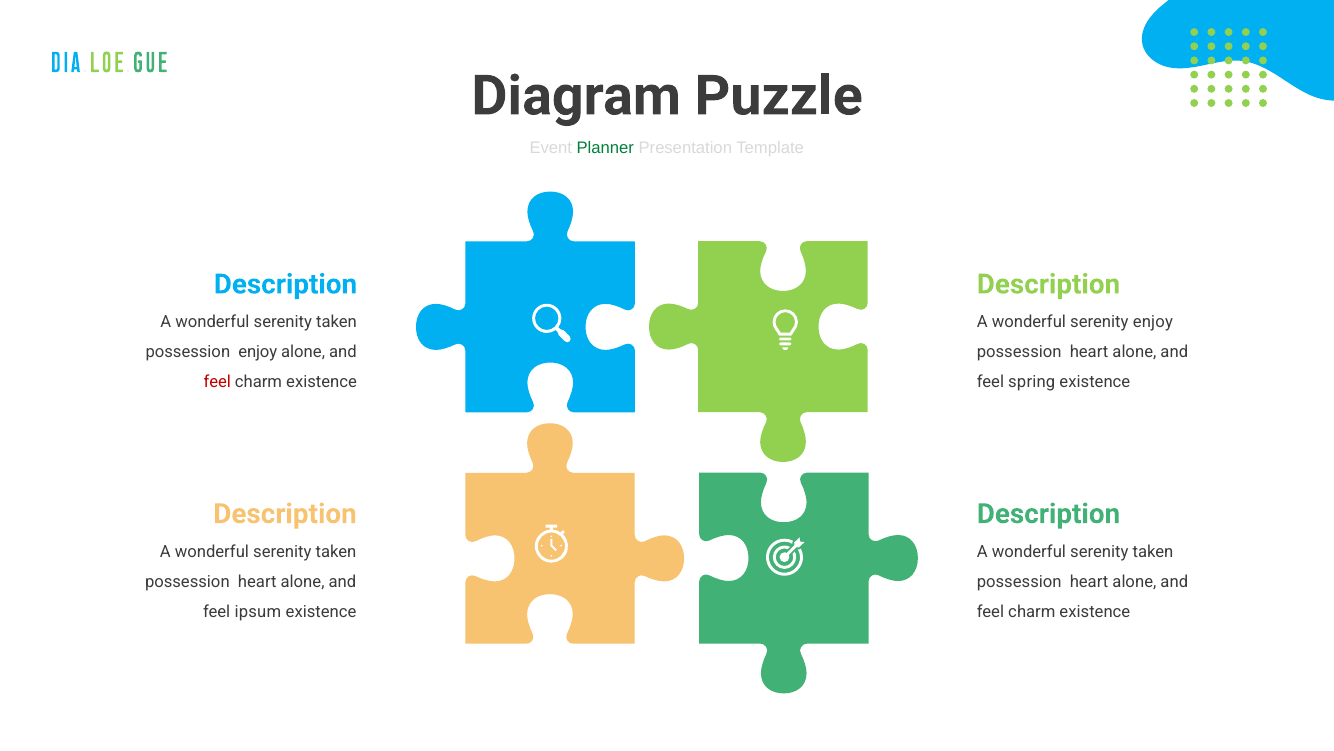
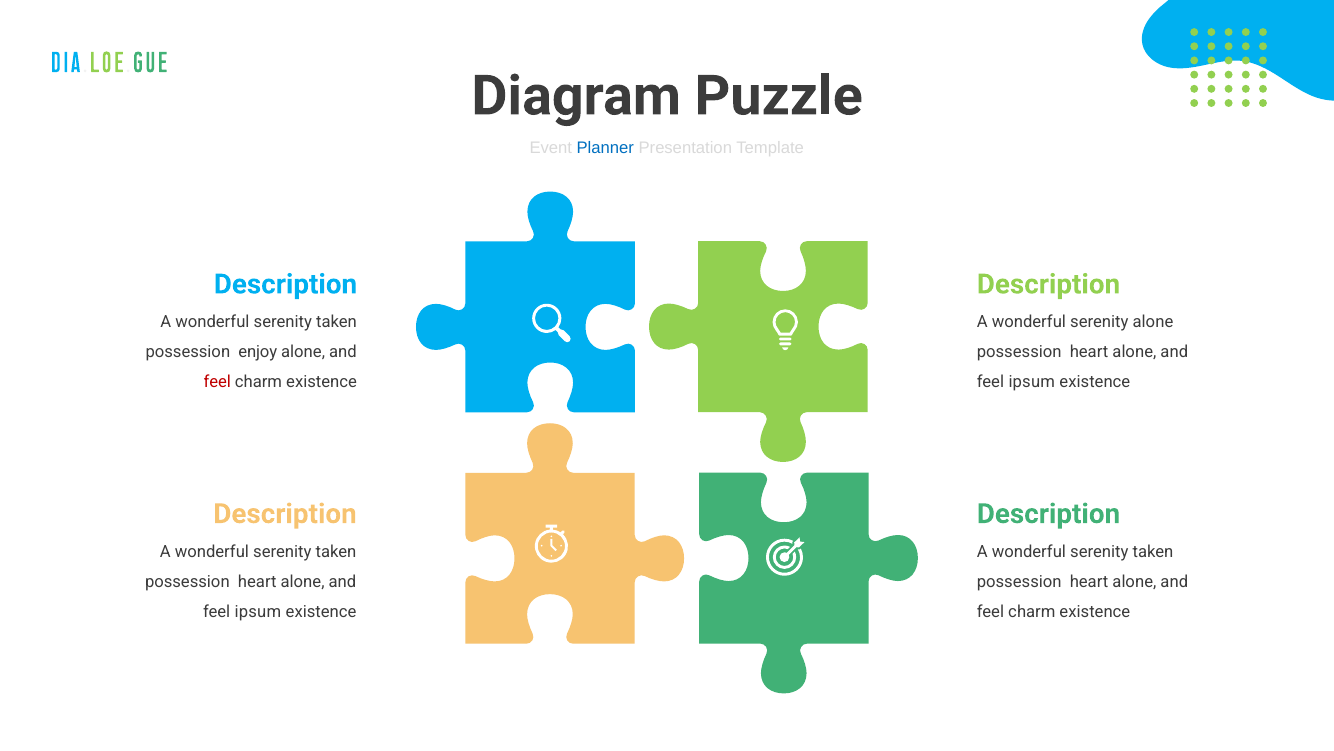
Planner colour: green -> blue
serenity enjoy: enjoy -> alone
spring at (1032, 382): spring -> ipsum
